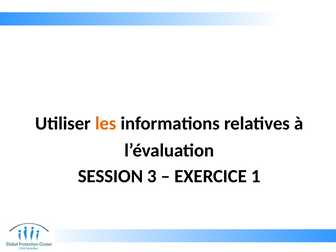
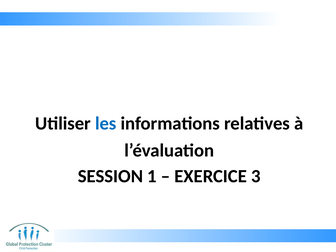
les colour: orange -> blue
3: 3 -> 1
1: 1 -> 3
